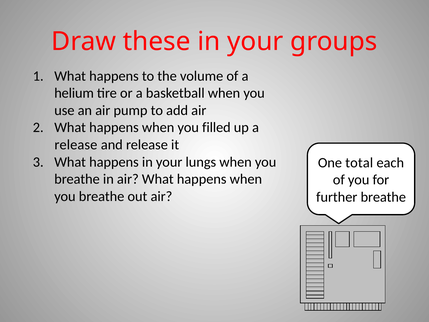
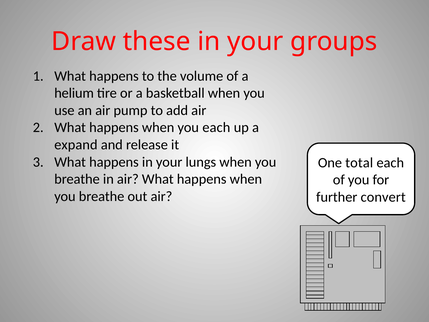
you filled: filled -> each
release at (76, 145): release -> expand
further breathe: breathe -> convert
